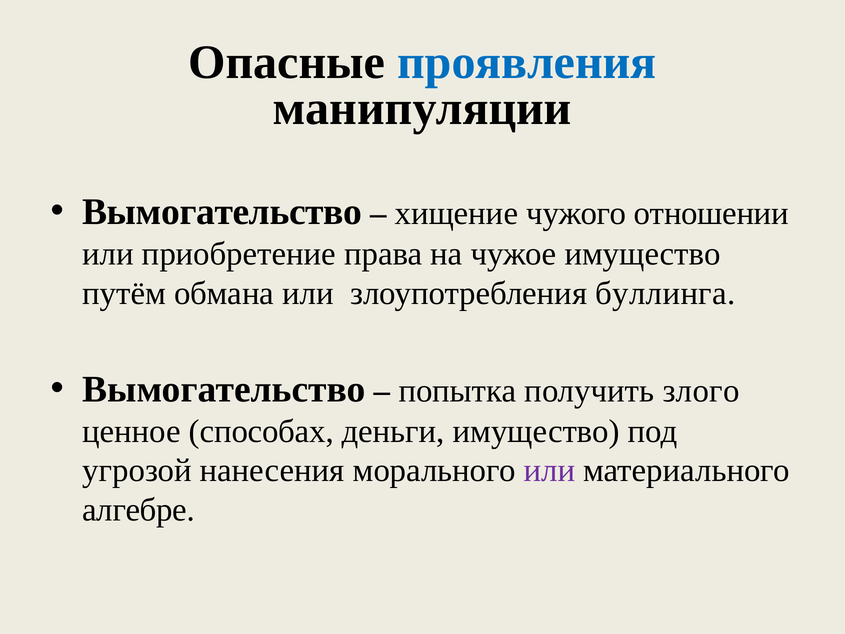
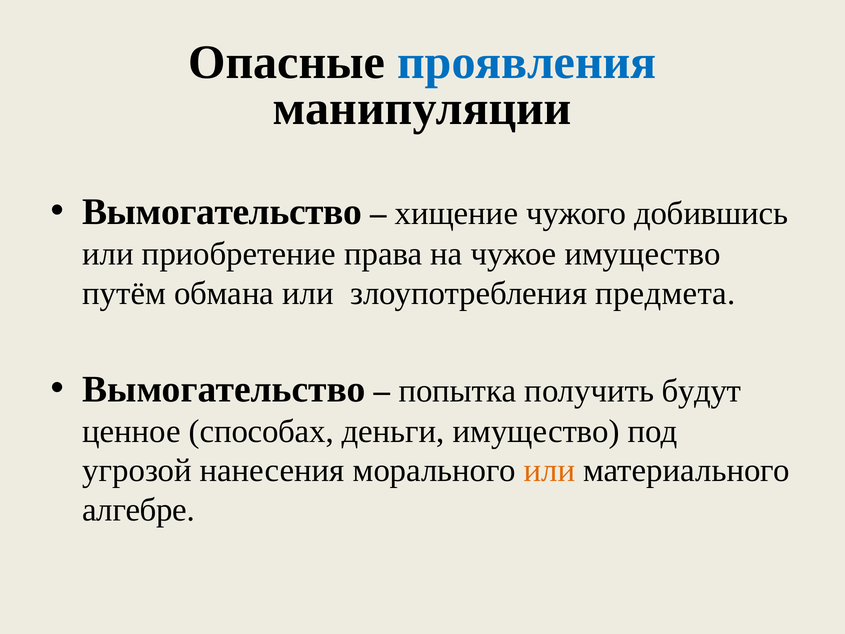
отношении: отношении -> добившись
буллинга: буллинга -> предмета
злого: злого -> будут
или at (549, 470) colour: purple -> orange
